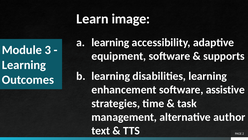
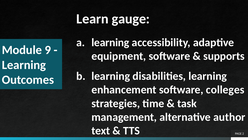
image: image -> gauge
3: 3 -> 9
assistive: assistive -> colleges
